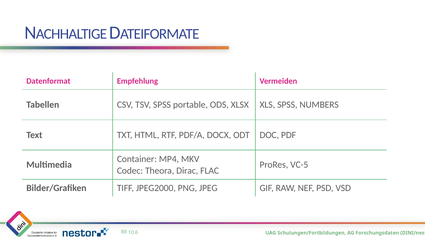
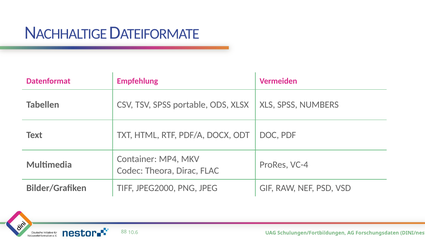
VC-5: VC-5 -> VC-4
